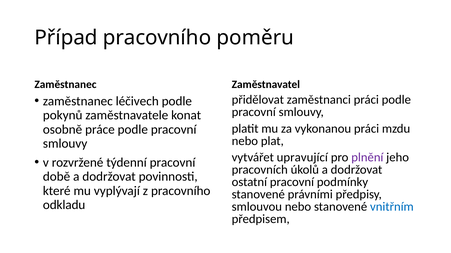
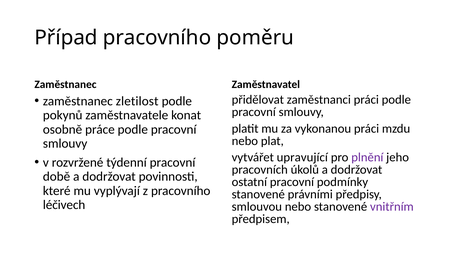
léčivech: léčivech -> zletilost
odkladu: odkladu -> léčivech
vnitřním colour: blue -> purple
